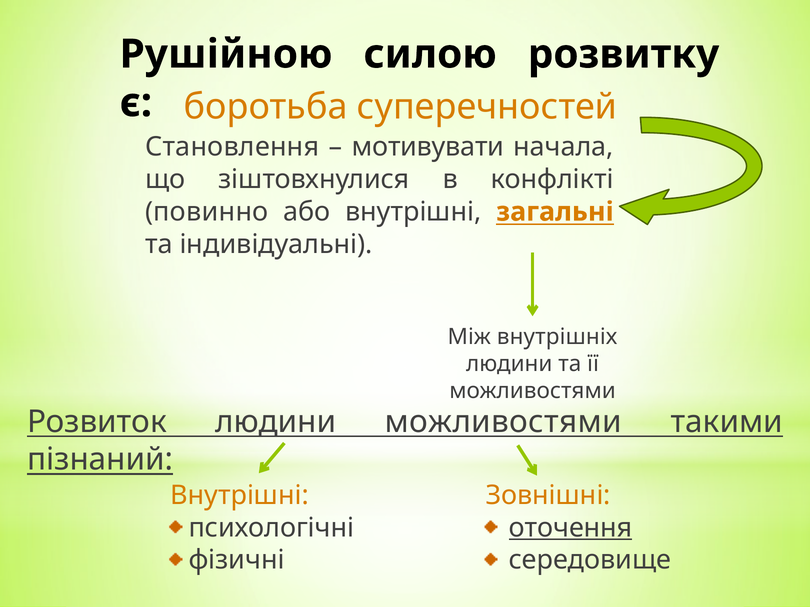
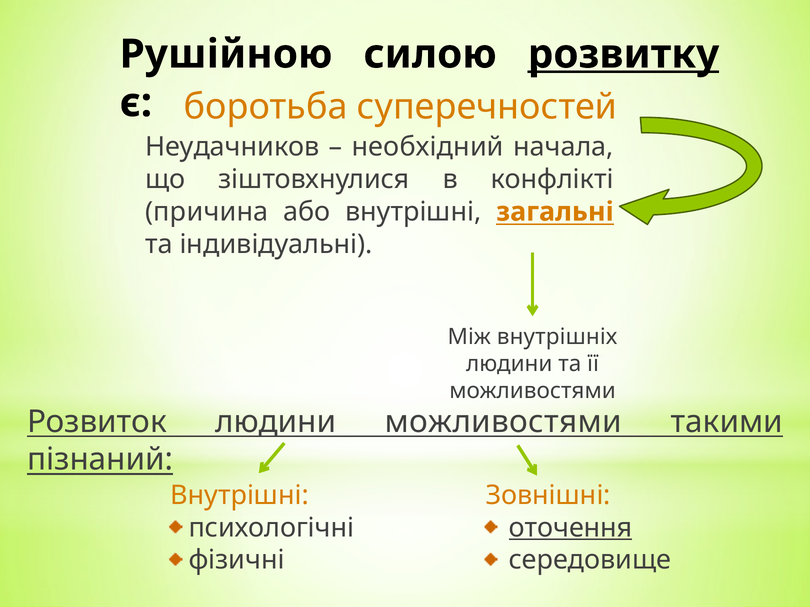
розвитку underline: none -> present
Становлення: Становлення -> Неудачников
мотивувати: мотивувати -> необхідний
повинно: повинно -> причина
